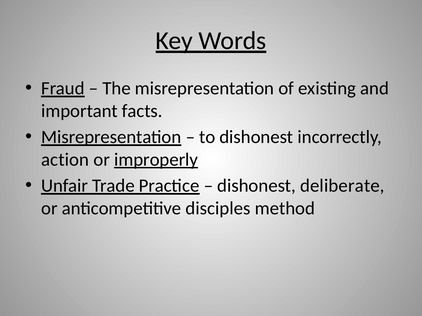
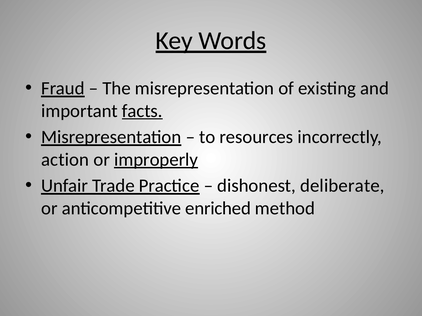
facts underline: none -> present
to dishonest: dishonest -> resources
disciples: disciples -> enriched
